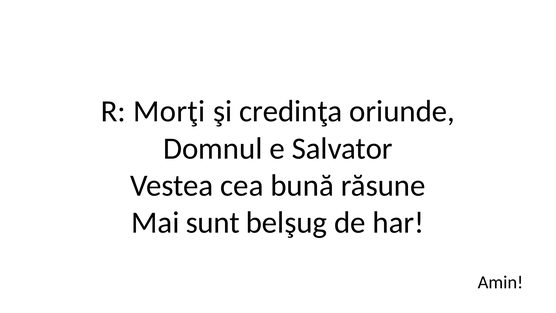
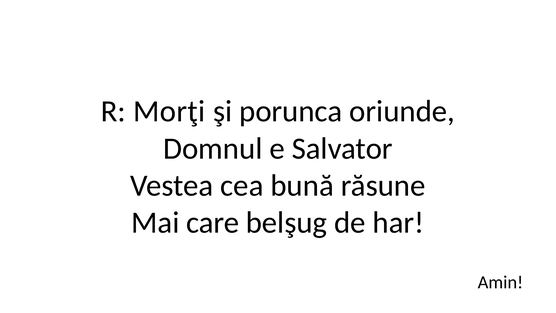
credinţa: credinţa -> porunca
sunt: sunt -> care
